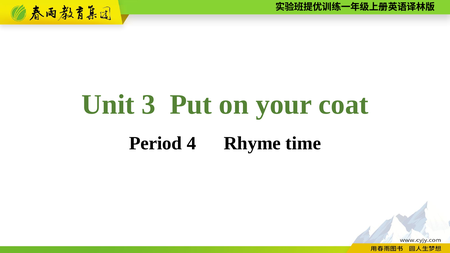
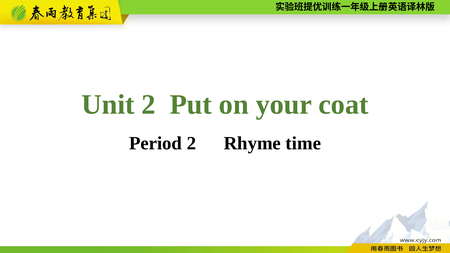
Unit 3: 3 -> 2
Period 4: 4 -> 2
